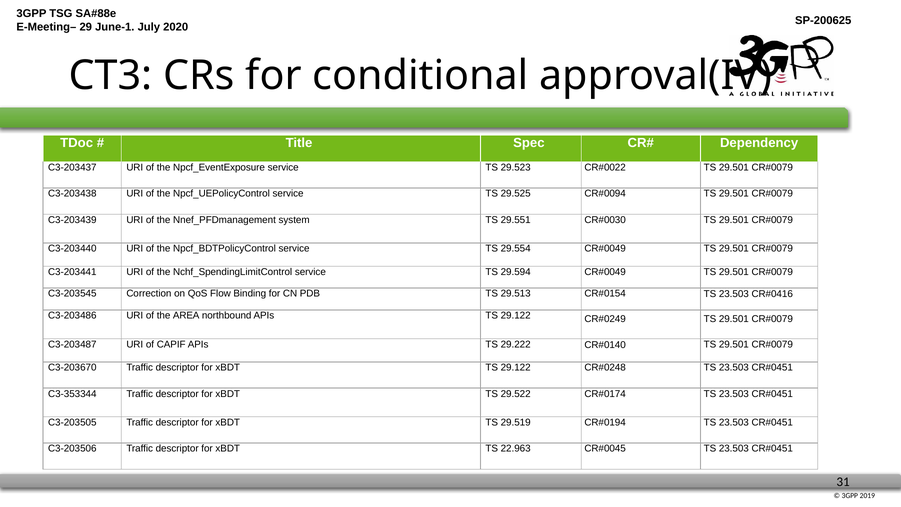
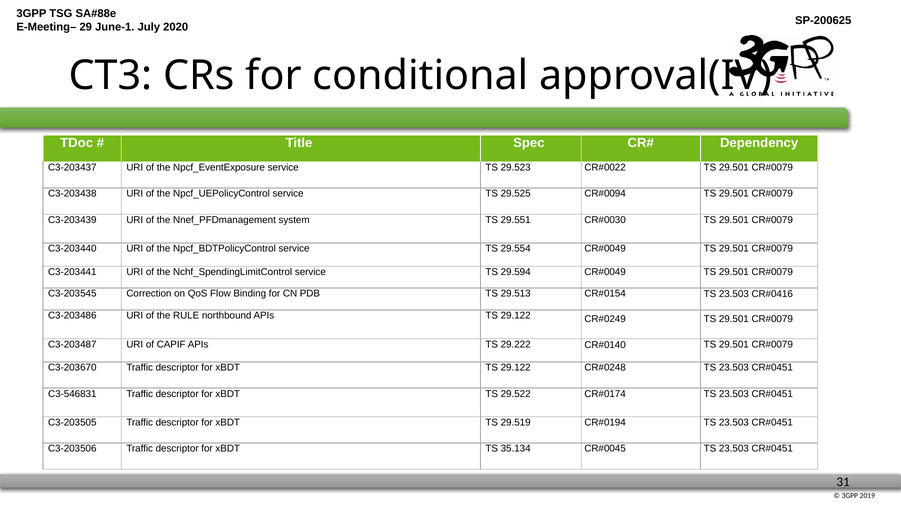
AREA: AREA -> RULE
C3-353344: C3-353344 -> C3-546831
22.963: 22.963 -> 35.134
